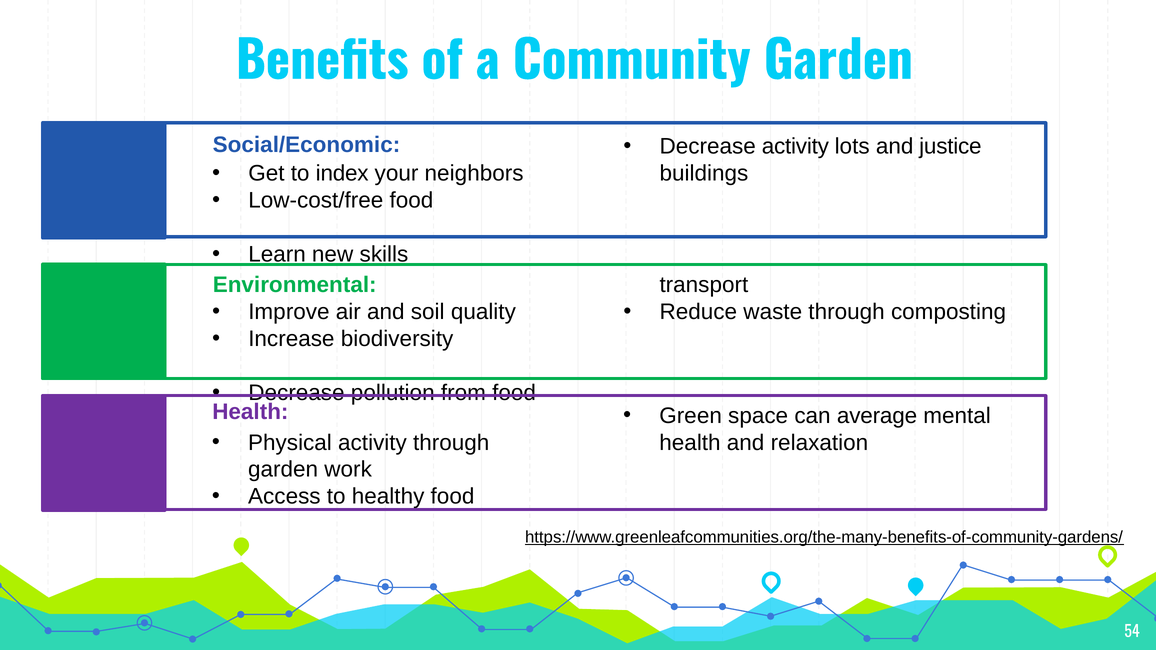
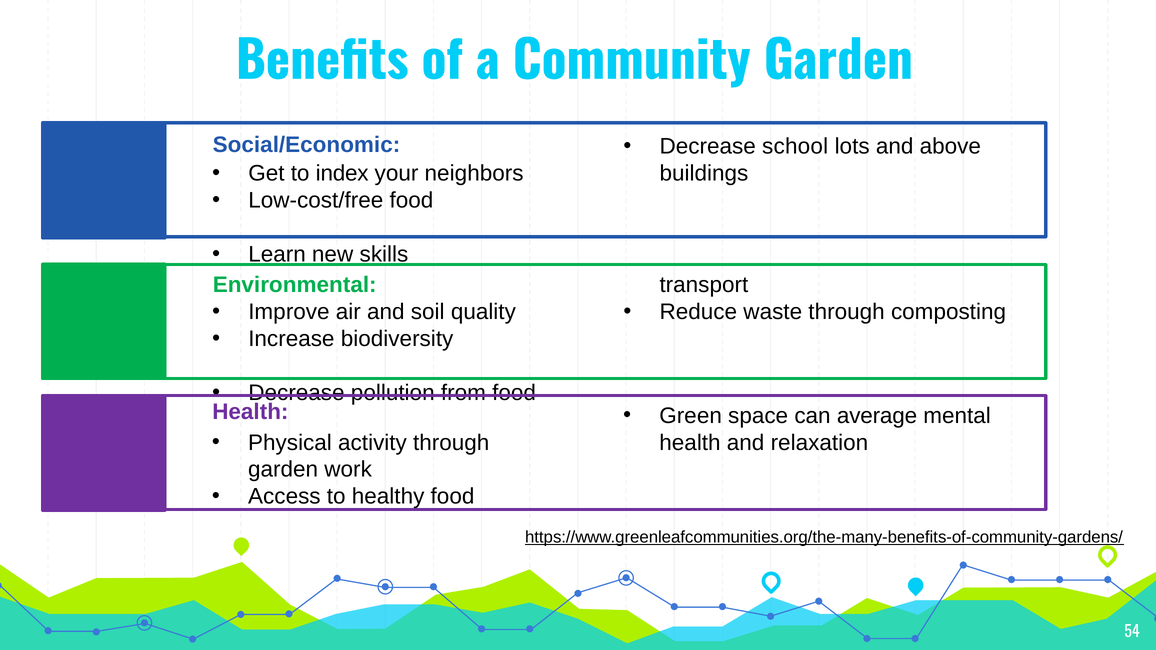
Decrease activity: activity -> school
justice: justice -> above
